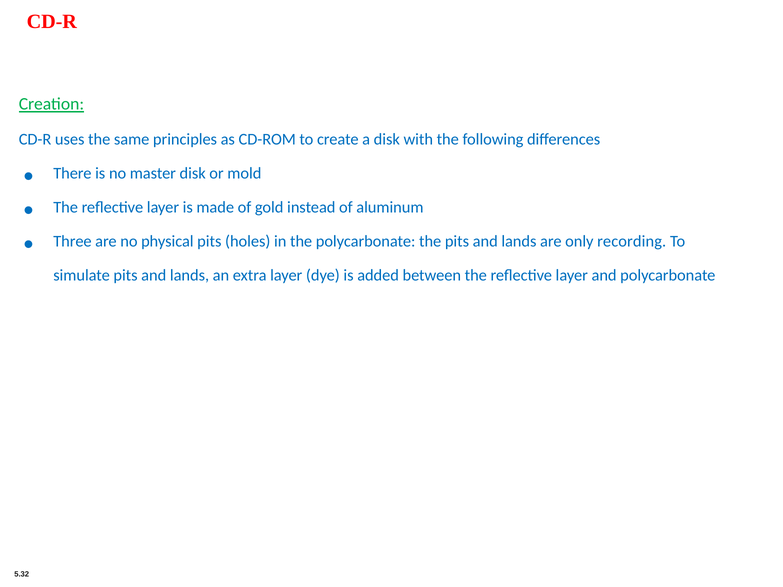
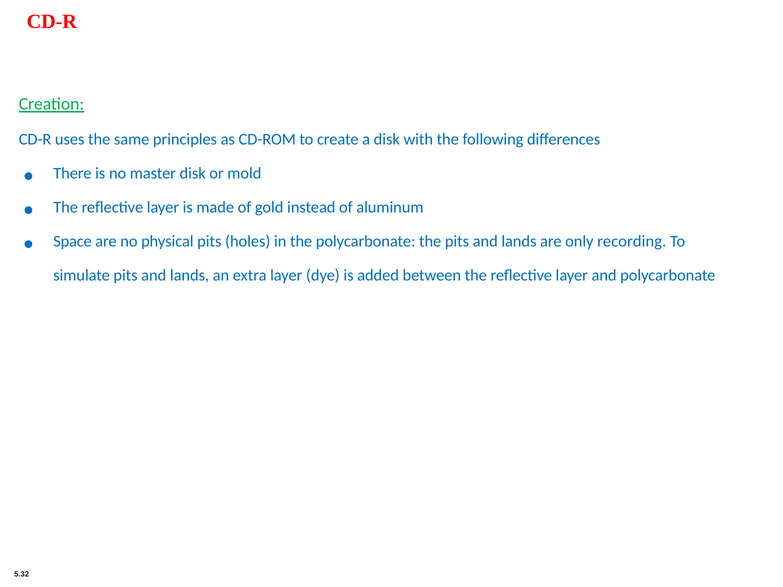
Three: Three -> Space
